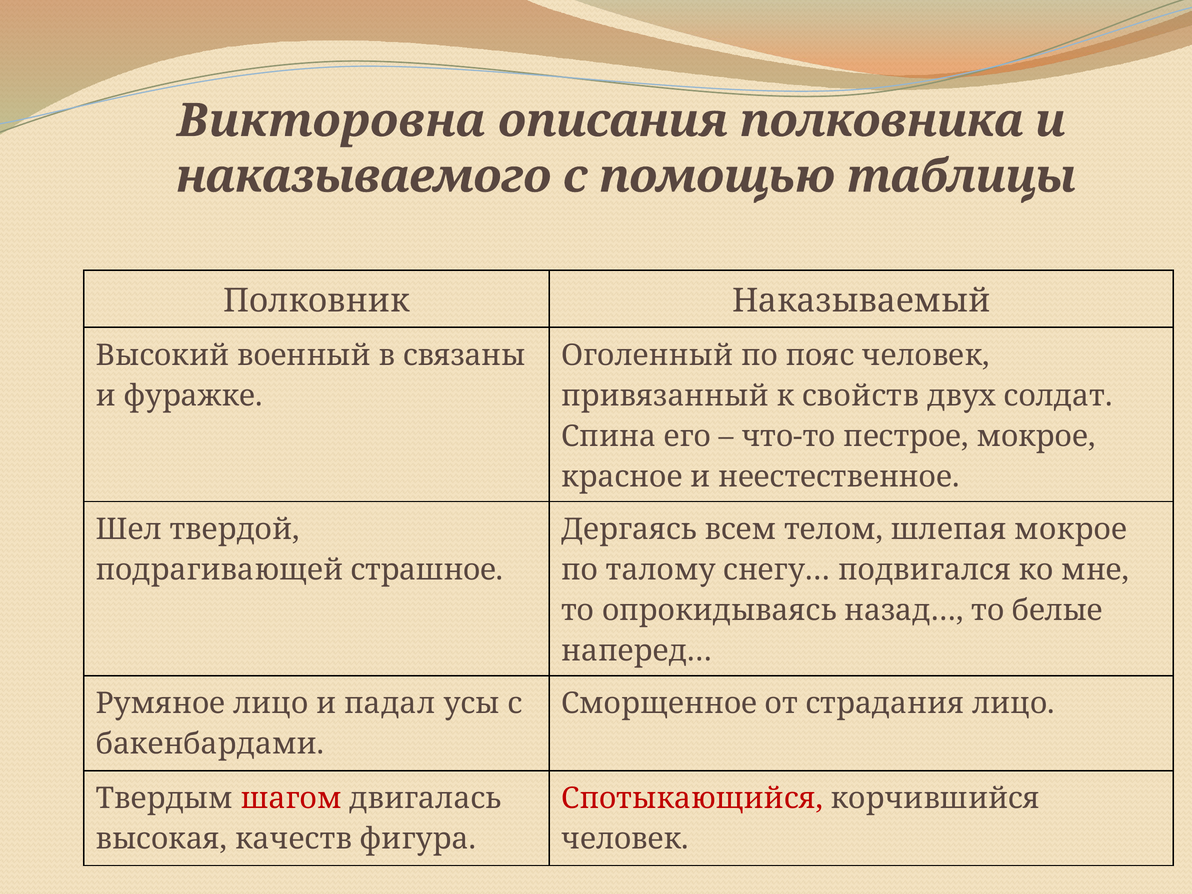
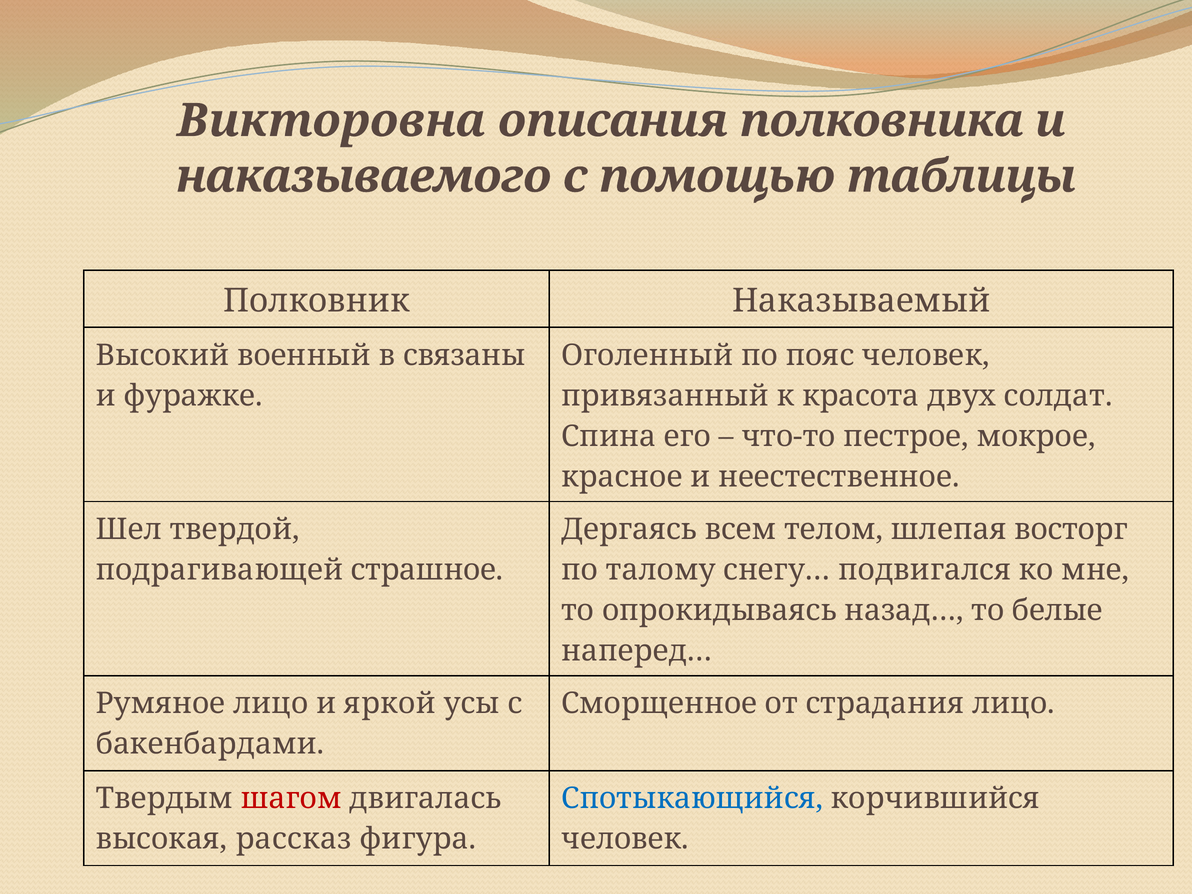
свойств: свойств -> красота
шлепая мокрое: мокрое -> восторг
падал: падал -> яркой
Спотыкающийся colour: red -> blue
качеств: качеств -> рассказ
